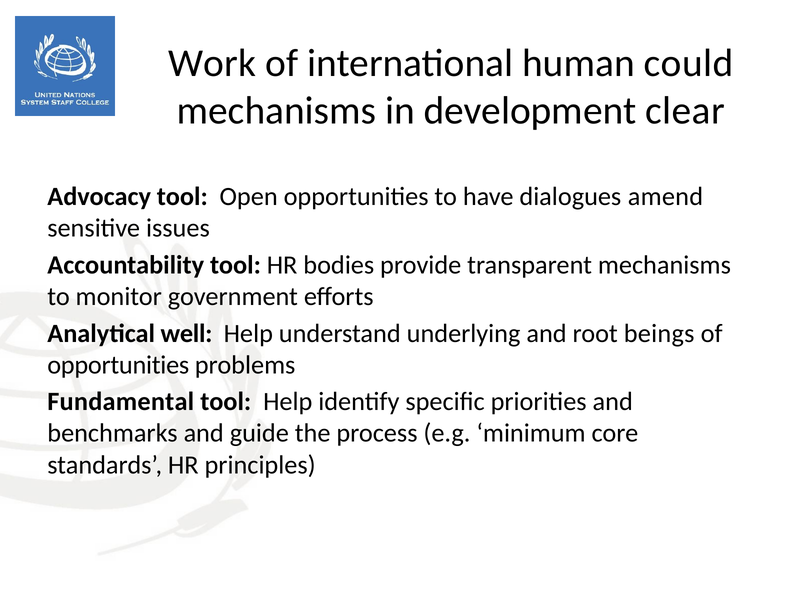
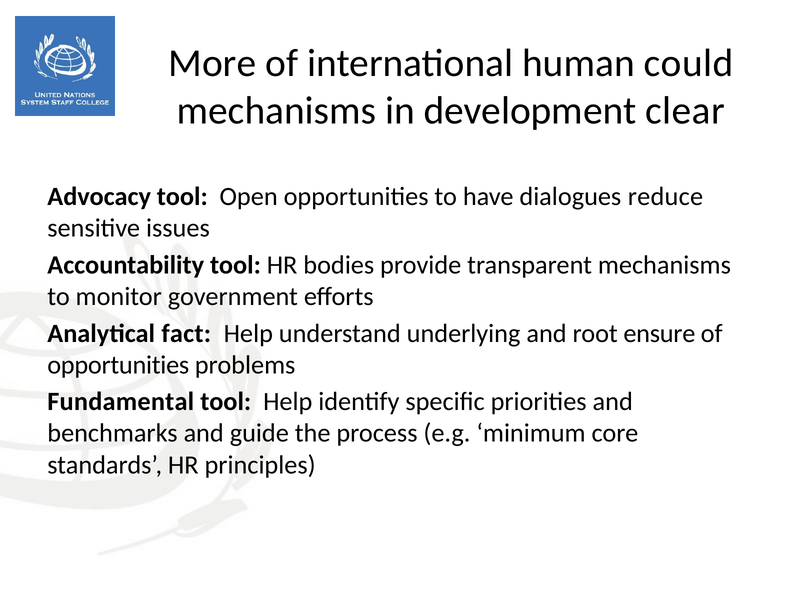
Work: Work -> More
amend: amend -> reduce
well: well -> fact
beings: beings -> ensure
